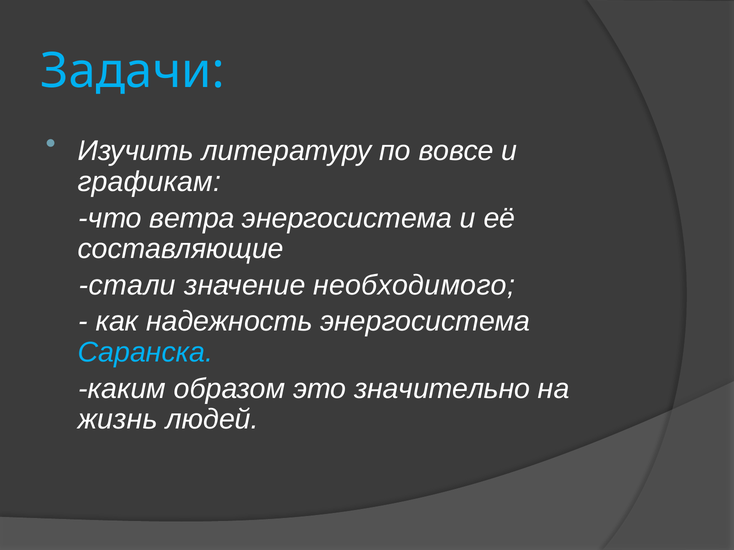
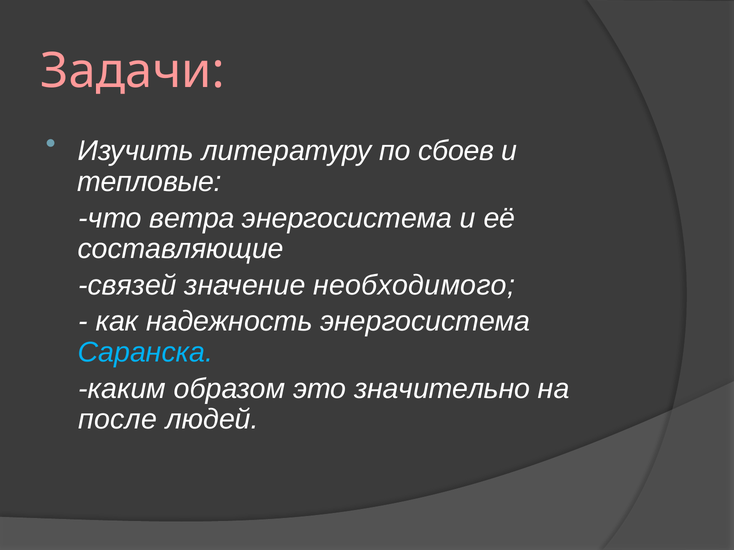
Задачи colour: light blue -> pink
вовсе: вовсе -> сбоев
графикам: графикам -> тепловые
стали: стали -> связей
жизнь: жизнь -> после
